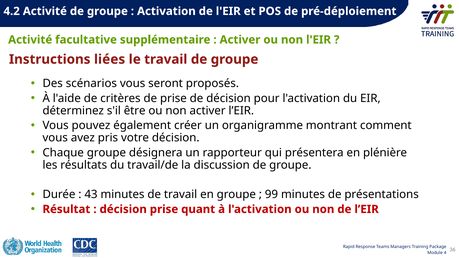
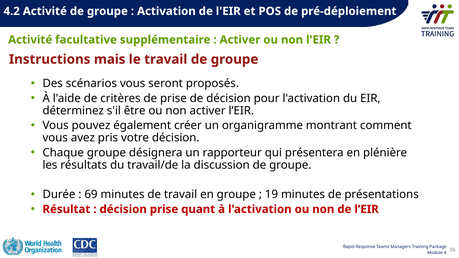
liées: liées -> mais
43: 43 -> 69
99: 99 -> 19
